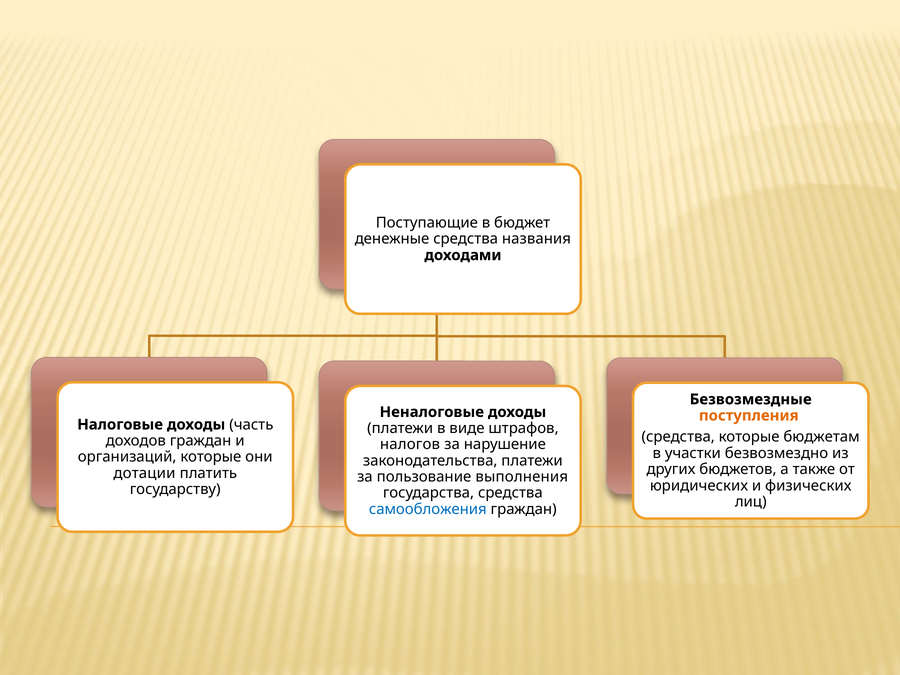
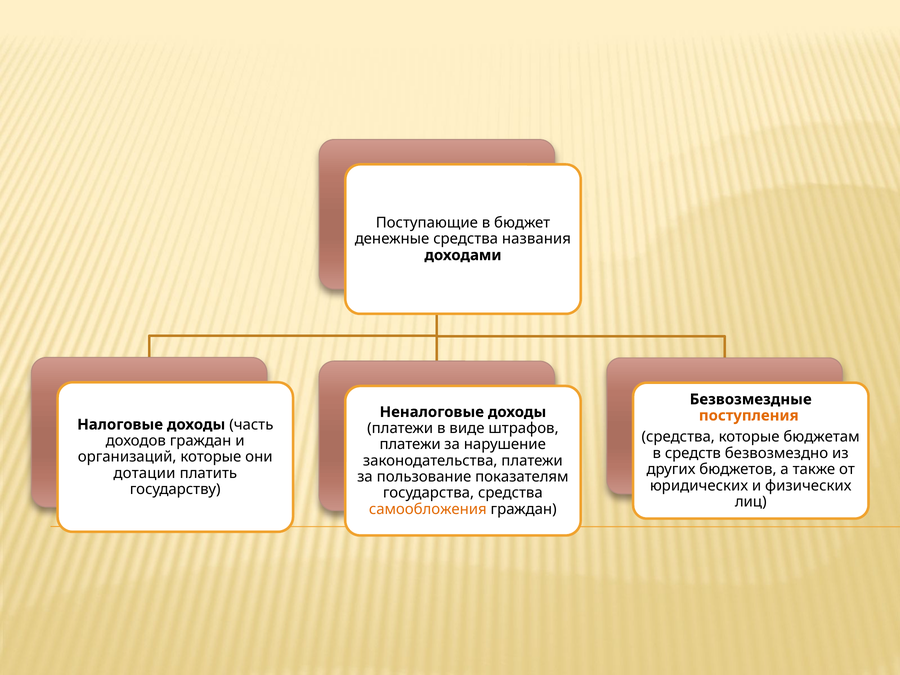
налогов at (410, 444): налогов -> платежи
участки: участки -> средств
выполнения: выполнения -> показателям
самообложения colour: blue -> orange
